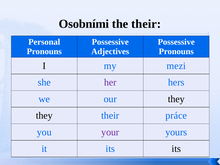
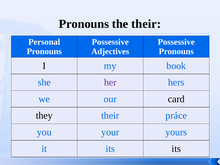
Osobními at (84, 24): Osobními -> Pronouns
mezi: mezi -> book
our they: they -> card
your colour: purple -> blue
